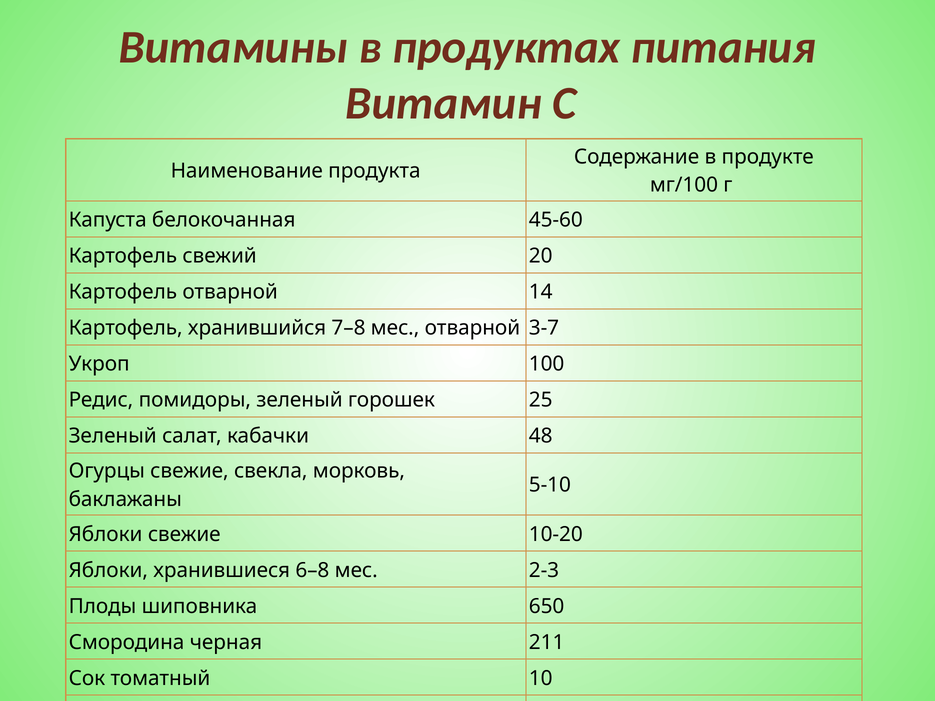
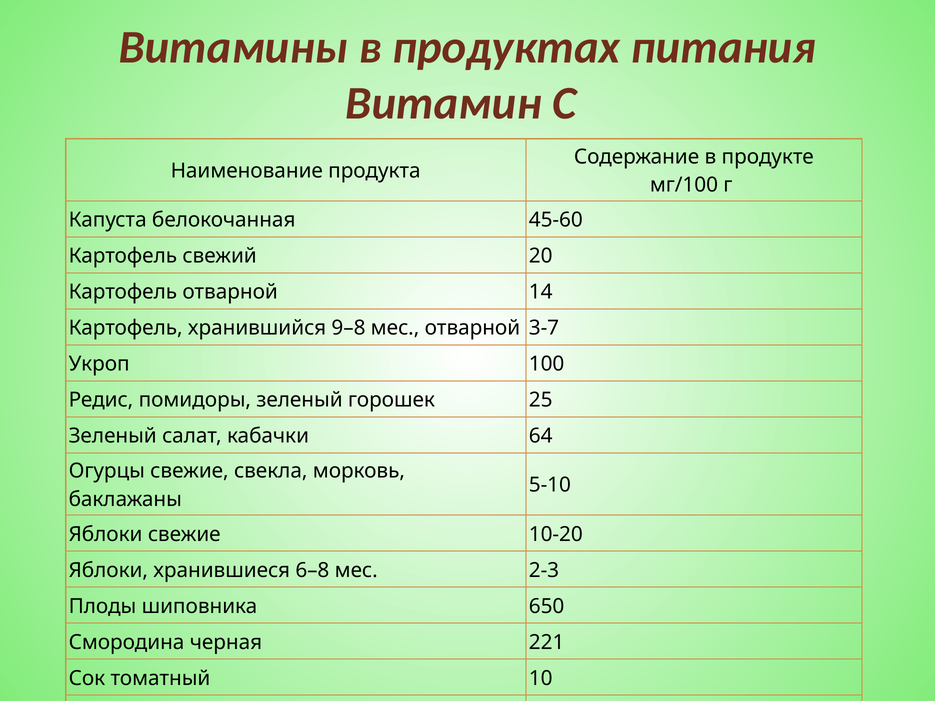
7–8: 7–8 -> 9–8
48: 48 -> 64
211: 211 -> 221
